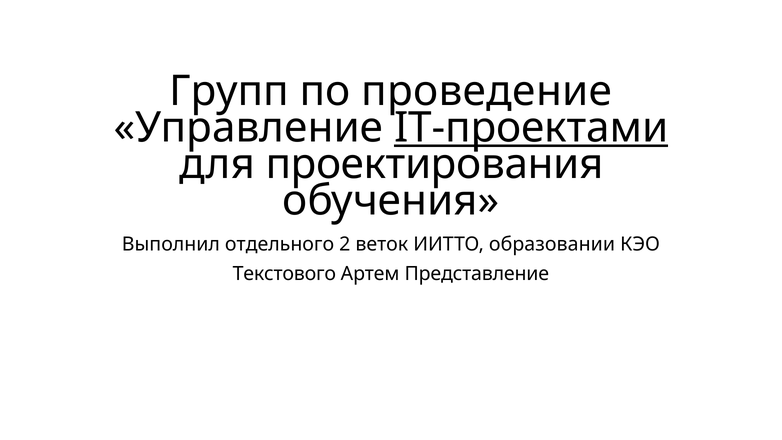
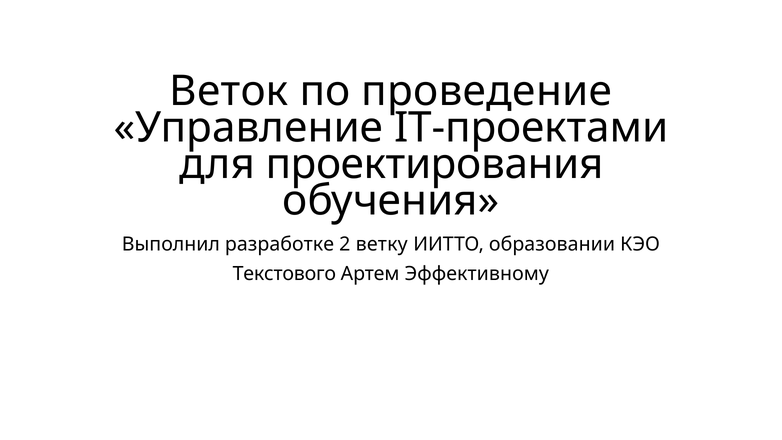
Групп: Групп -> Веток
IT-проектами underline: present -> none
отдельного: отдельного -> разработке
веток: веток -> ветку
Представление: Представление -> Эффективному
